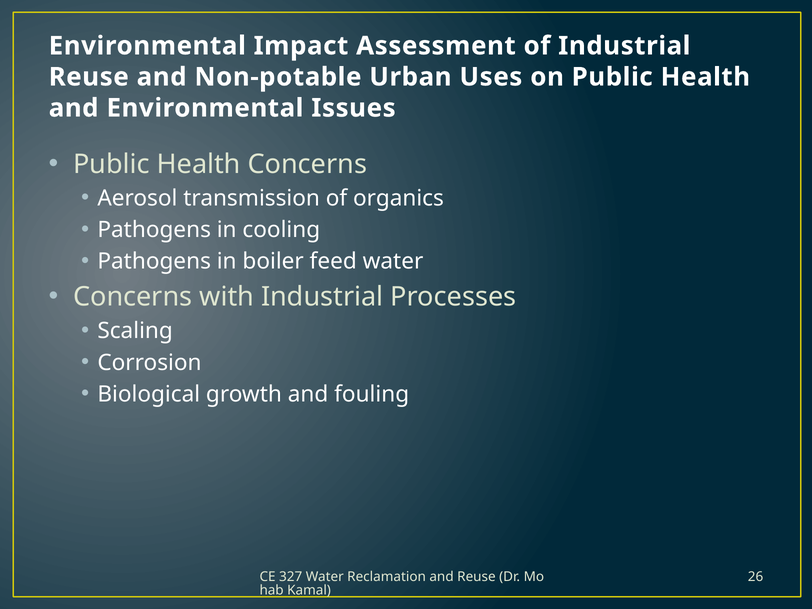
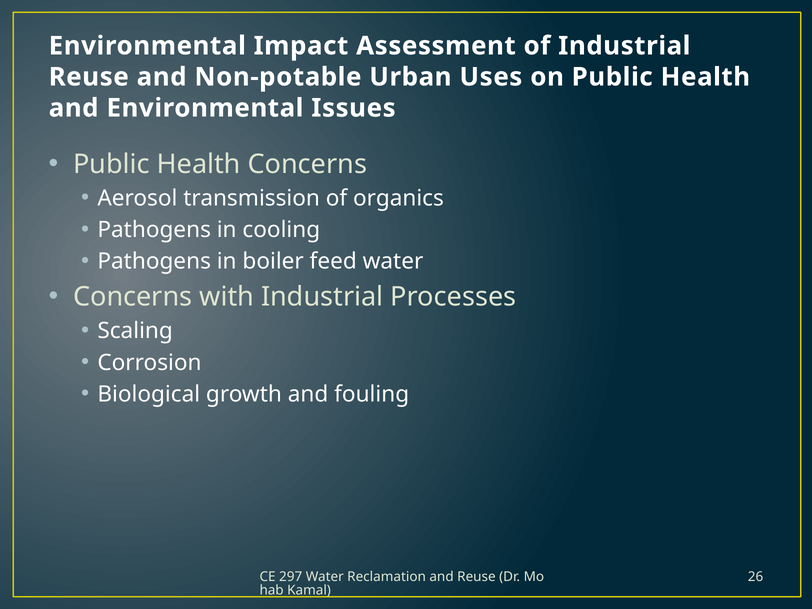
327: 327 -> 297
